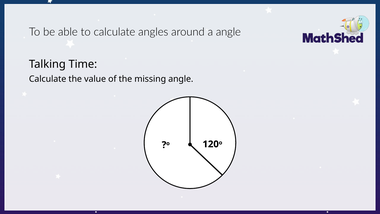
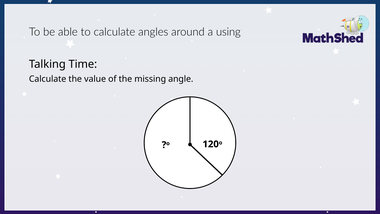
a angle: angle -> using
